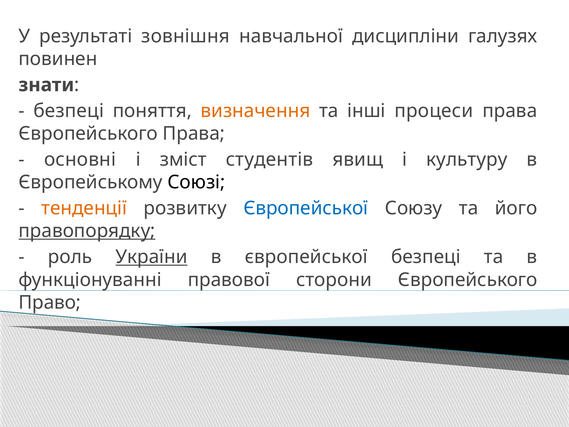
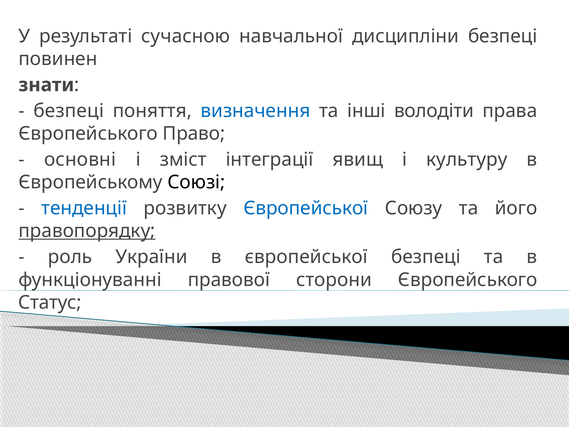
зовнішня: зовнішня -> сучасною
дисципліни галузях: галузях -> безпеці
визначення colour: orange -> blue
процеси: процеси -> володіти
Європейського Права: Права -> Право
студентів: студентів -> інтеграції
тенденції colour: orange -> blue
України underline: present -> none
Право: Право -> Статус
